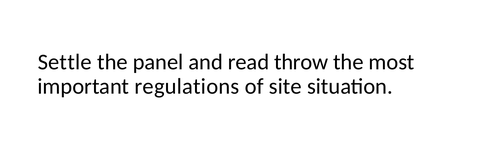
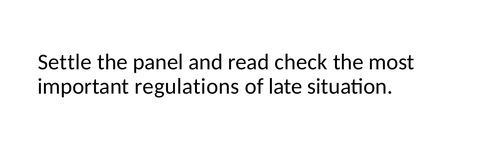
throw: throw -> check
site: site -> late
